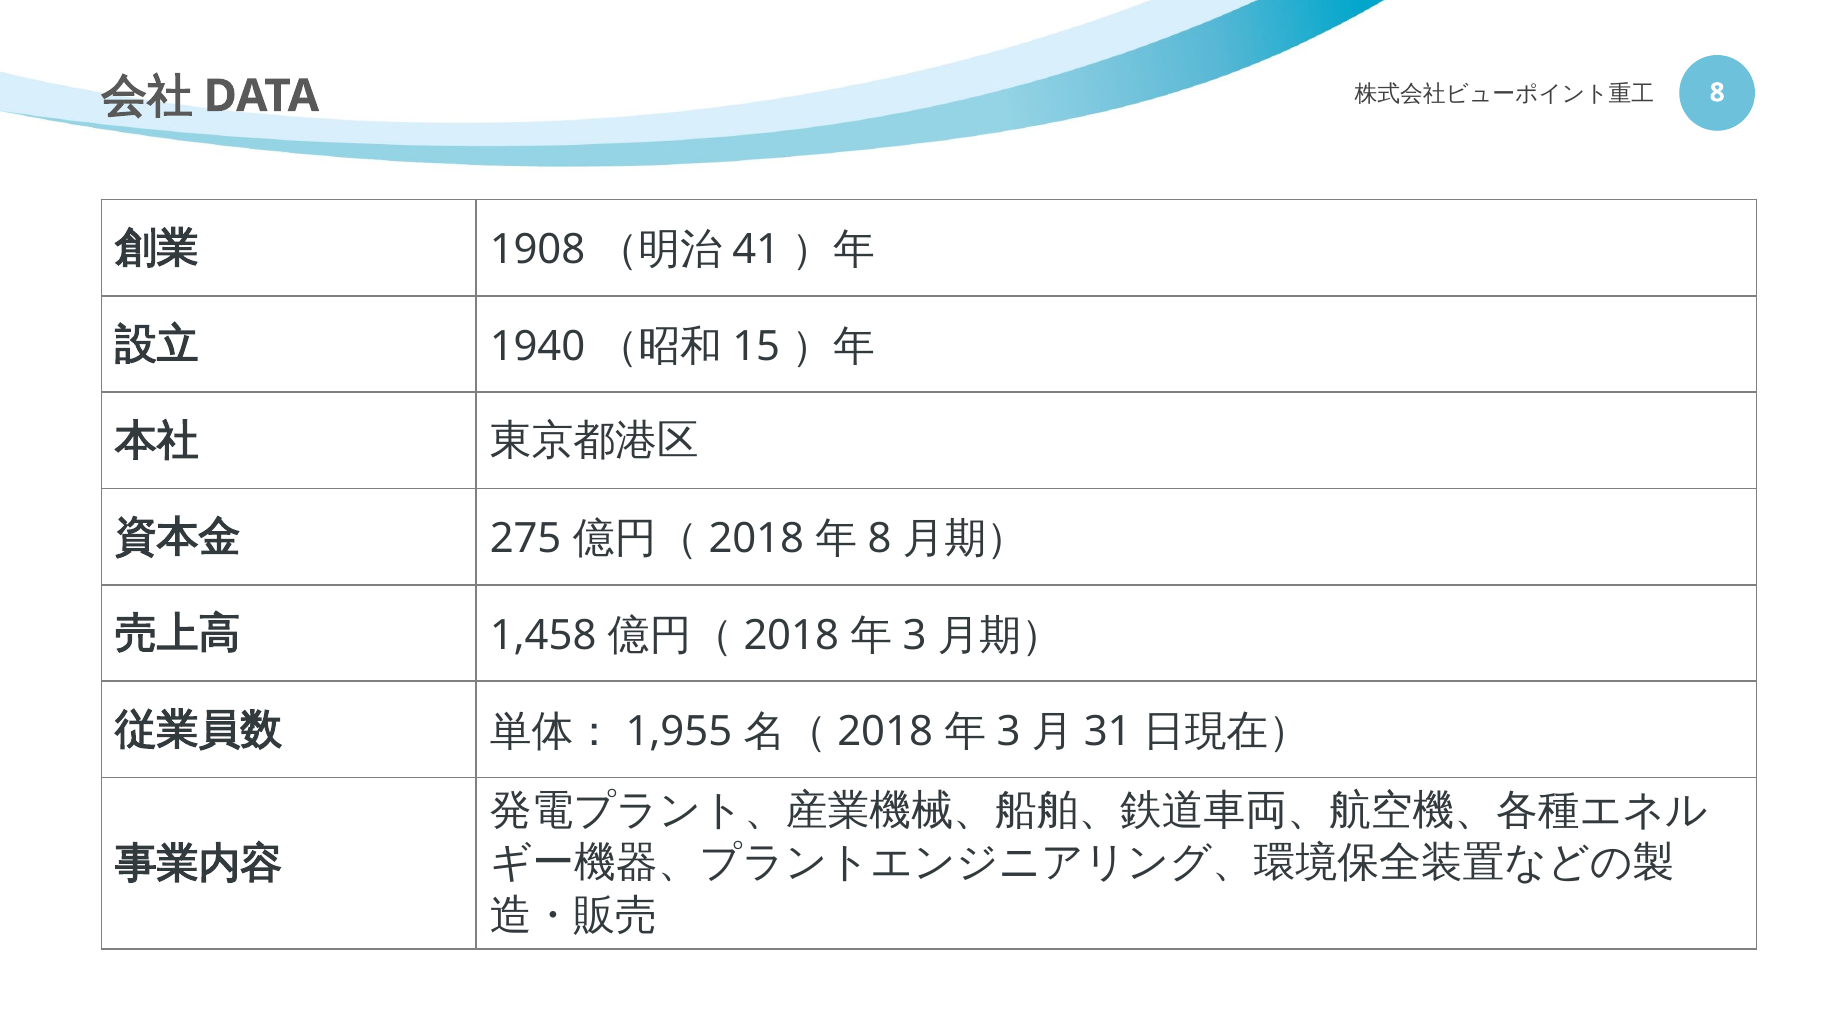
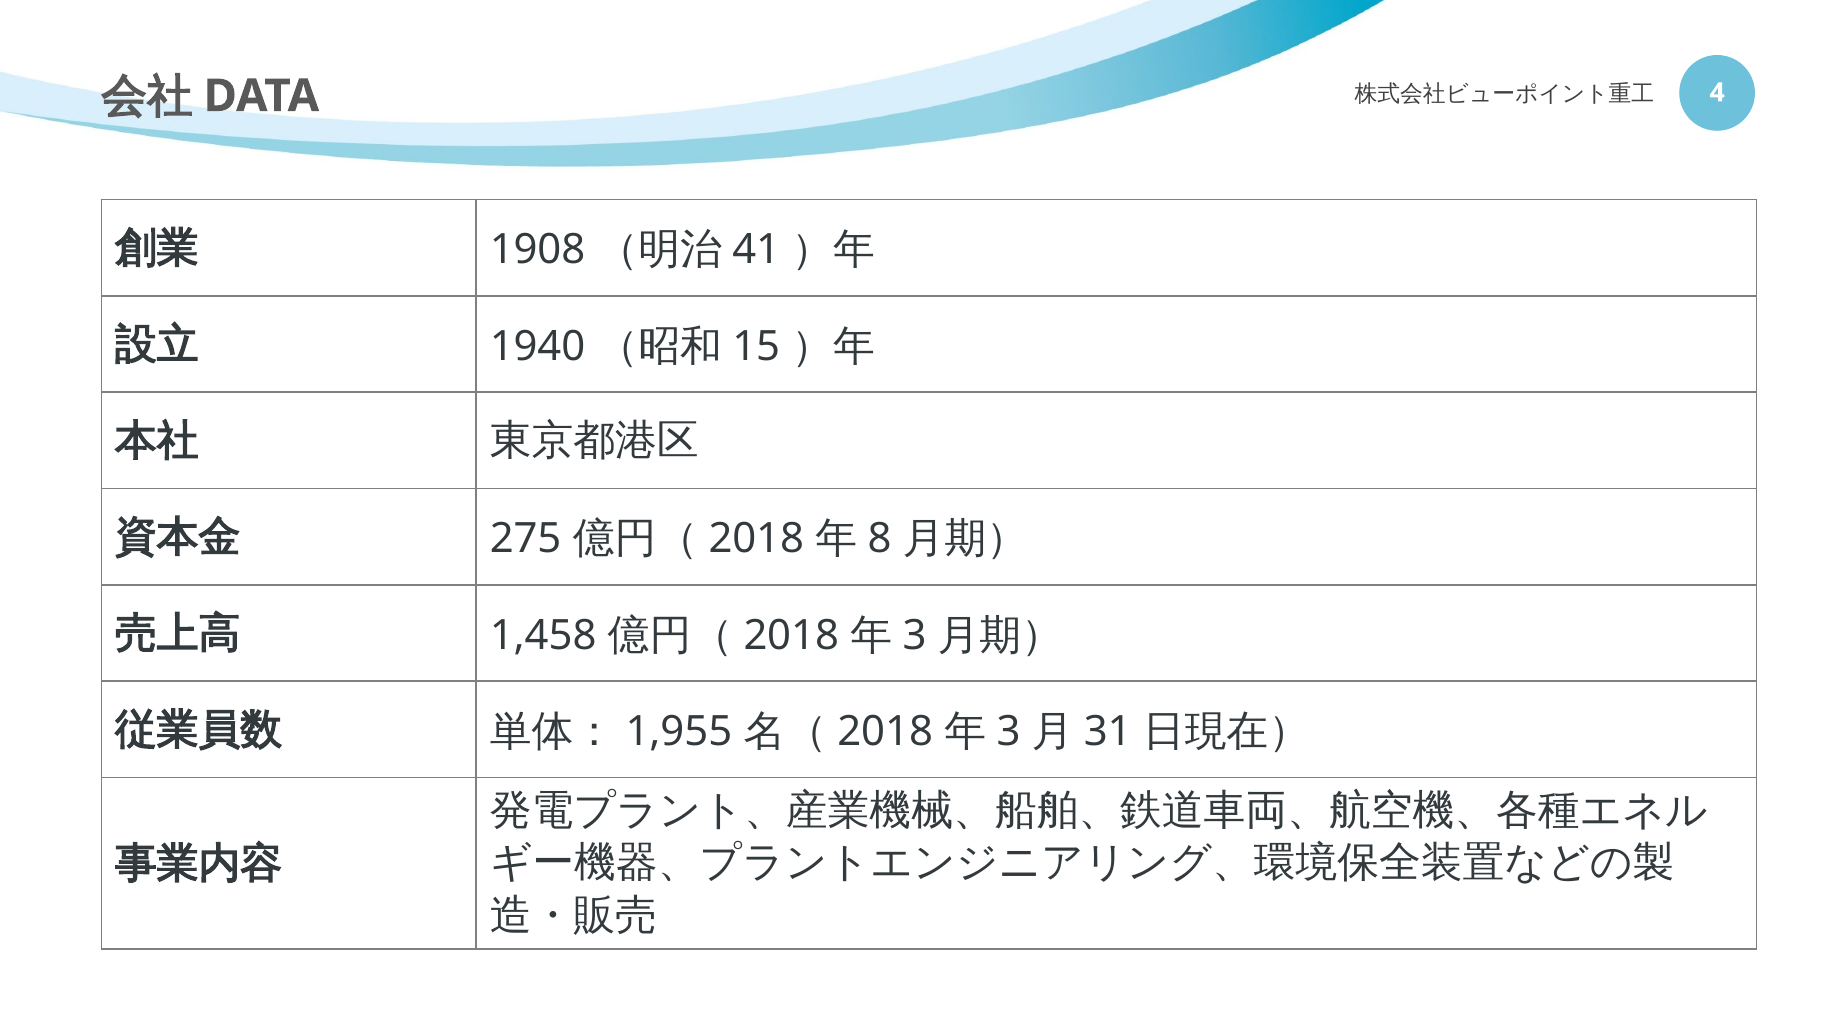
8 at (1717, 93): 8 -> 4
